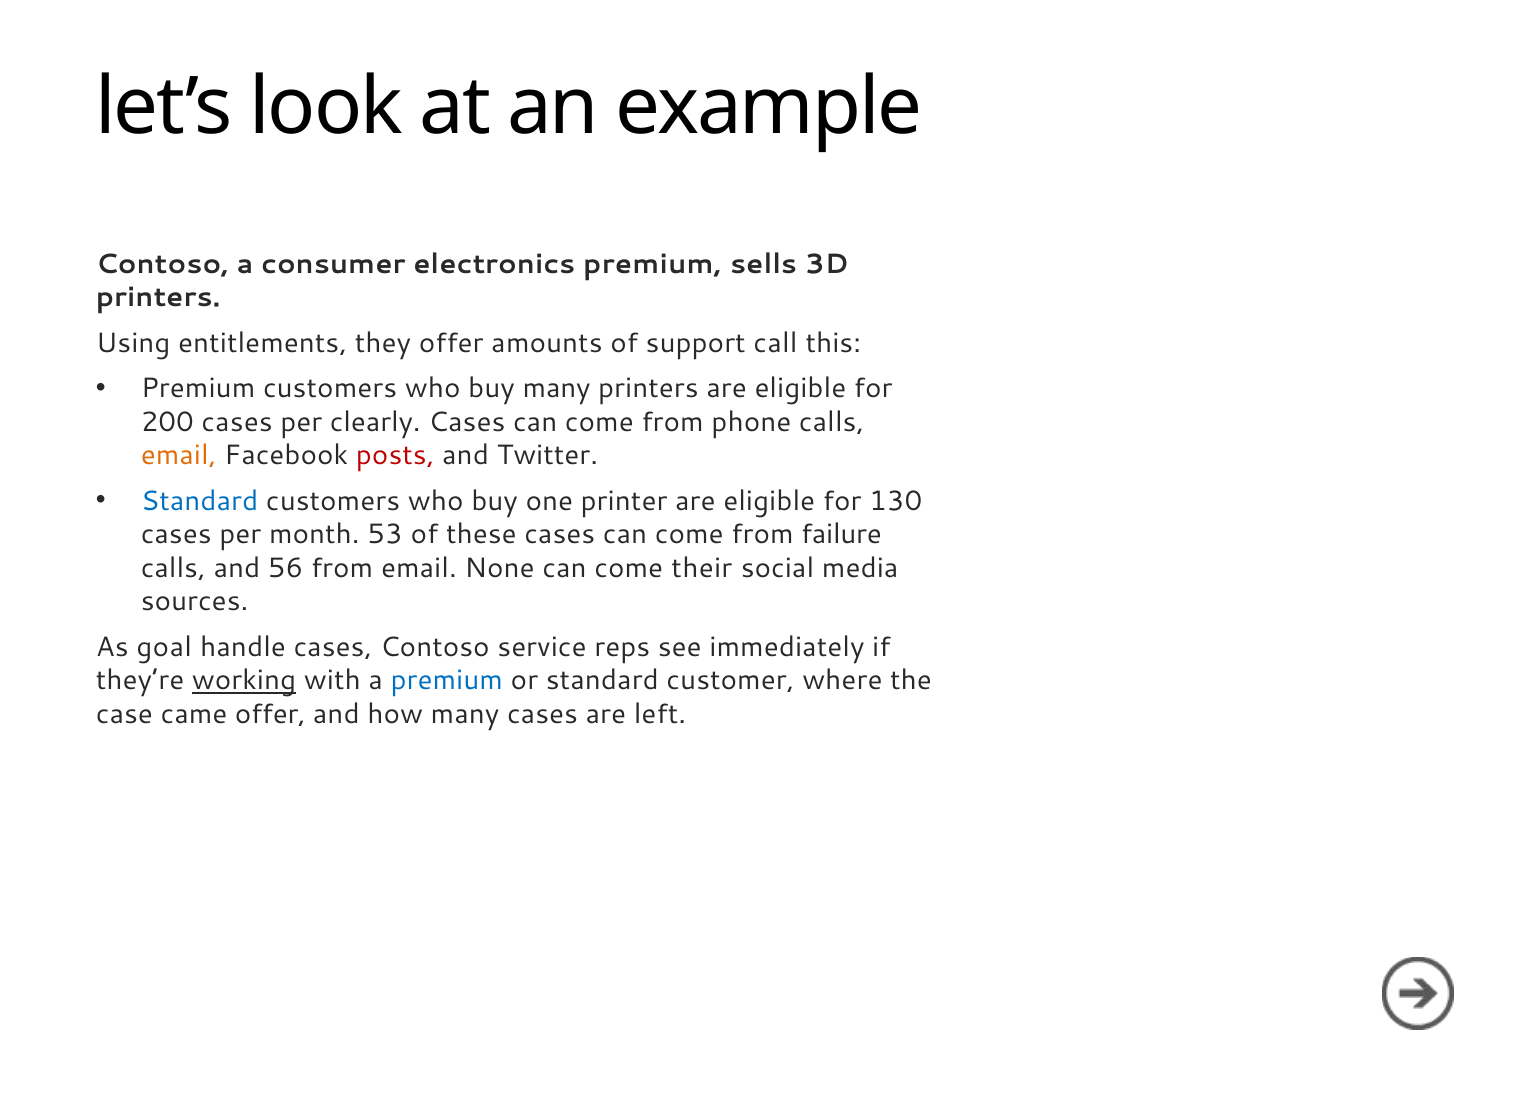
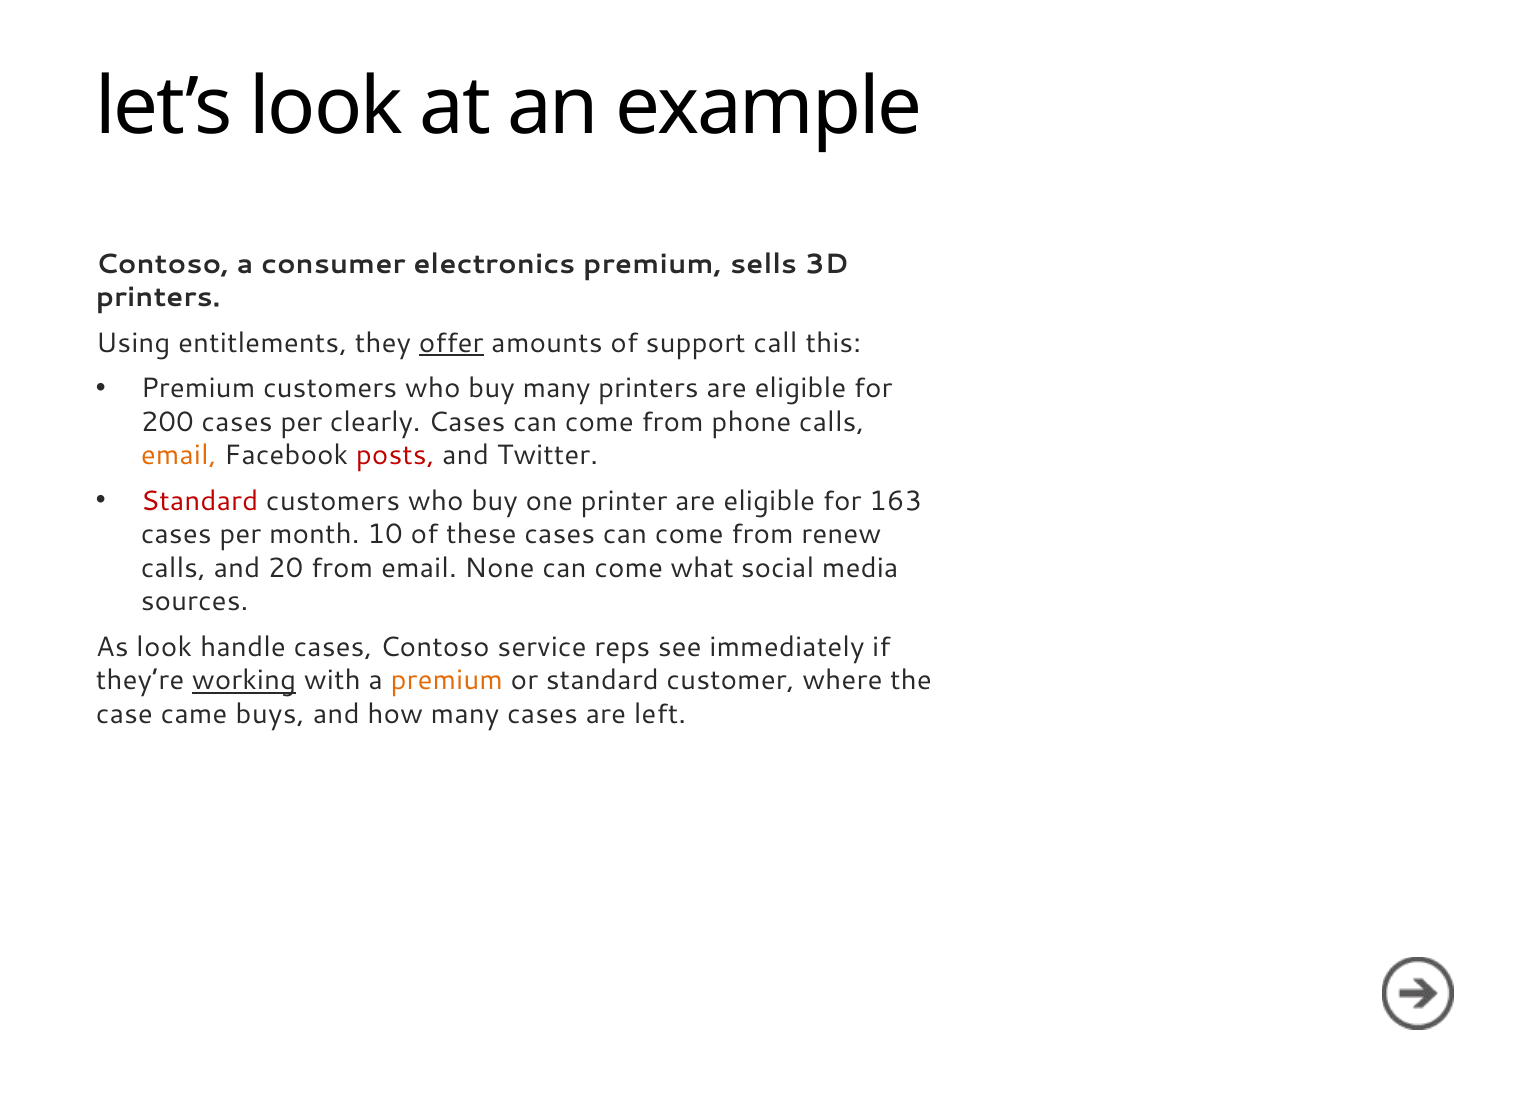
offer at (451, 343) underline: none -> present
Standard at (200, 501) colour: blue -> red
130: 130 -> 163
53: 53 -> 10
failure: failure -> renew
56: 56 -> 20
their: their -> what
As goal: goal -> look
premium at (447, 680) colour: blue -> orange
came offer: offer -> buys
